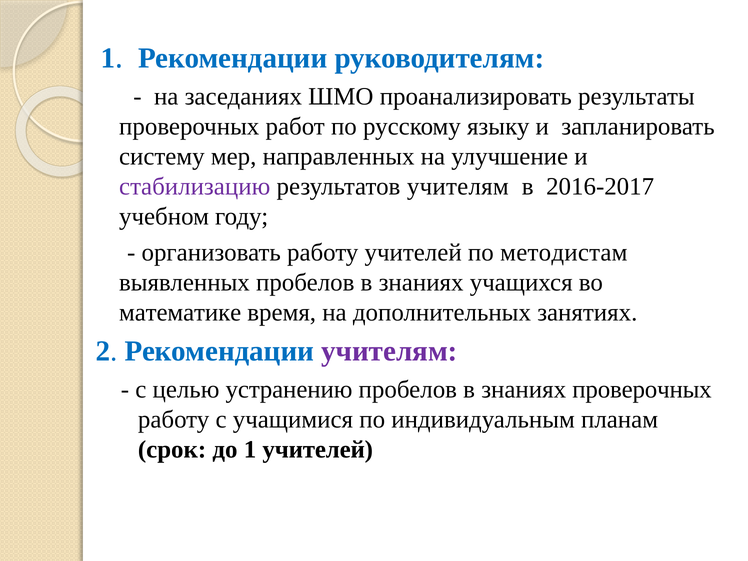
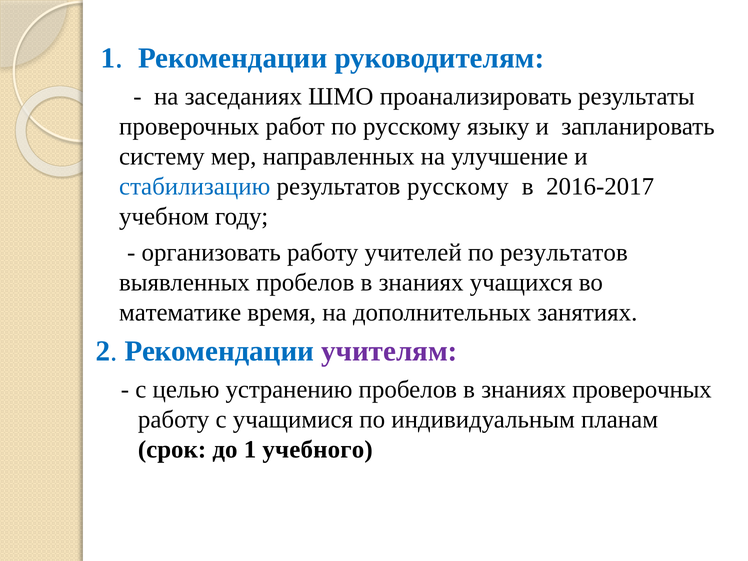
стабилизацию colour: purple -> blue
результатов учителям: учителям -> русскому
по методистам: методистам -> результатов
1 учителей: учителей -> учебного
